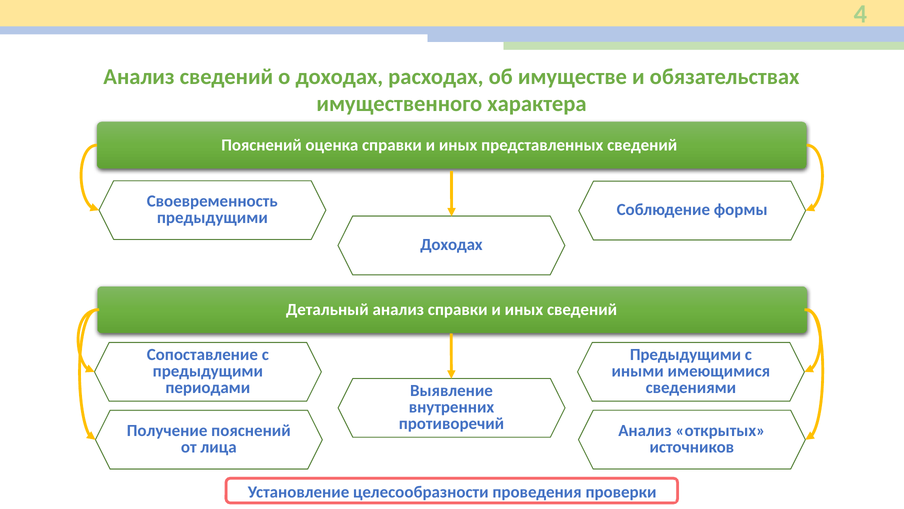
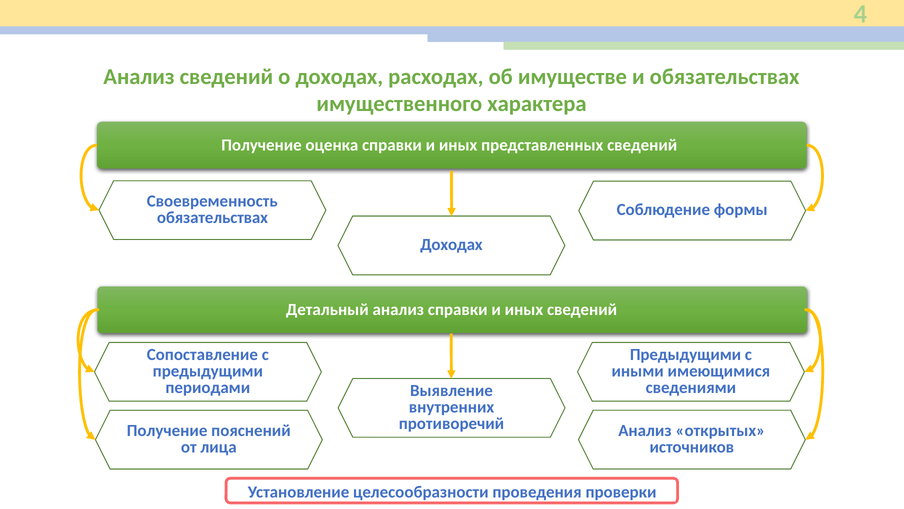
Пояснений at (262, 145): Пояснений -> Получение
предыдущими at (212, 217): предыдущими -> обязательствах
